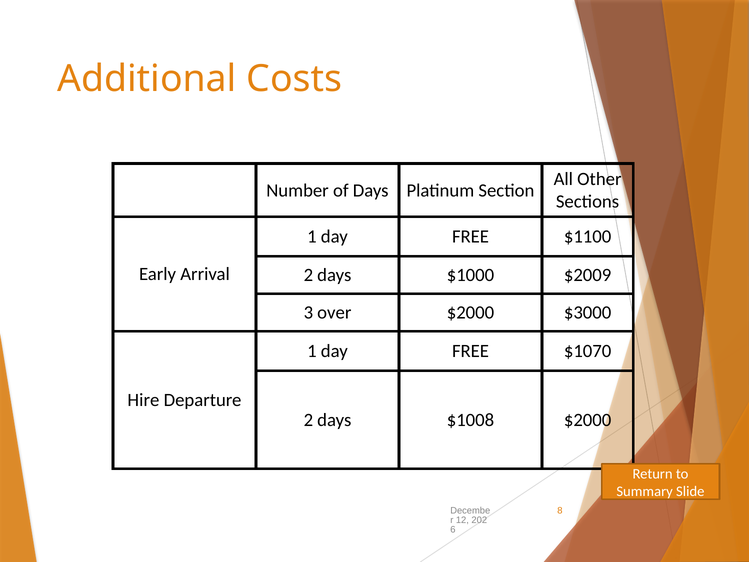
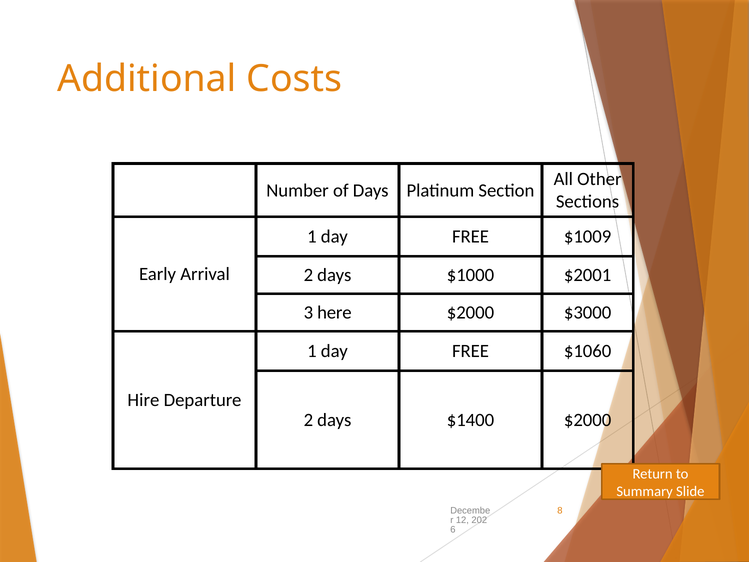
$1100: $1100 -> $1009
$2009: $2009 -> $2001
over: over -> here
$1070: $1070 -> $1060
$1008: $1008 -> $1400
